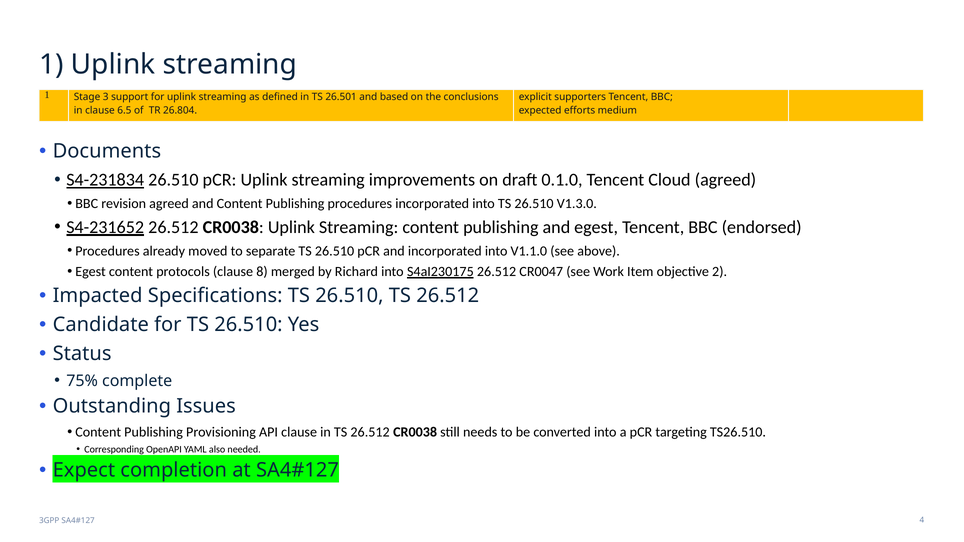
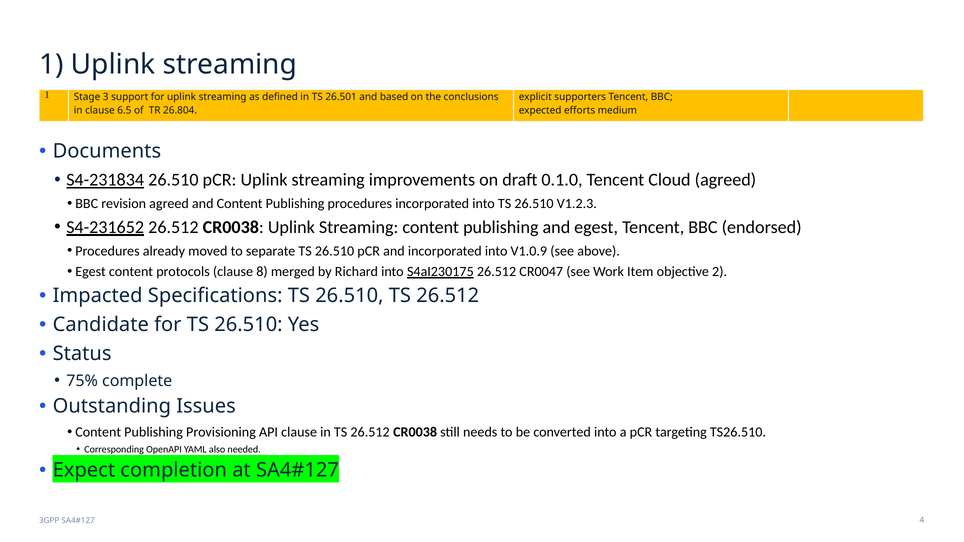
V1.3.0: V1.3.0 -> V1.2.3
V1.1.0: V1.1.0 -> V1.0.9
